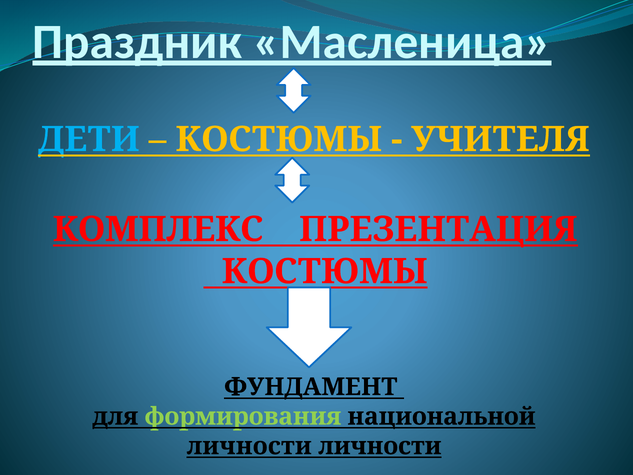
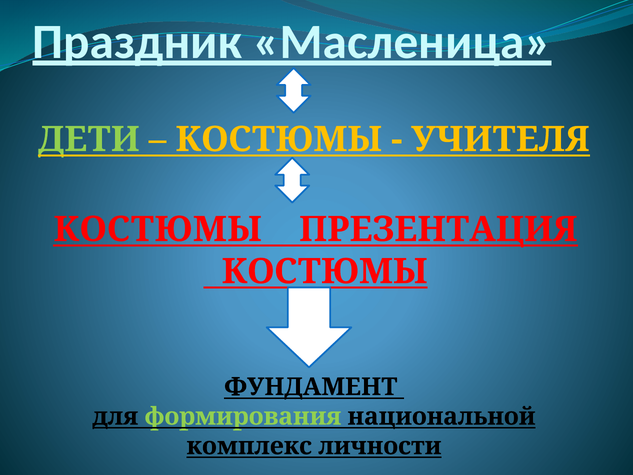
ДЕТИ colour: light blue -> light green
КОМПЛЕКС at (158, 229): КОМПЛЕКС -> КОСТЮМЫ
личности at (249, 446): личности -> комплекс
